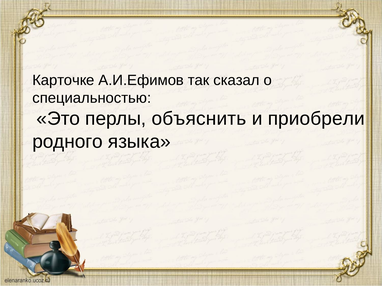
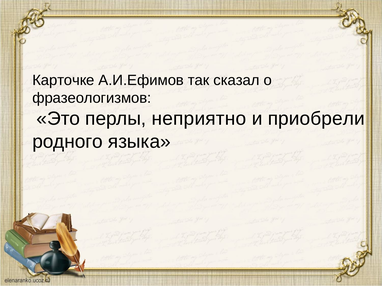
специальностью: специальностью -> фразеологизмов
объяснить: объяснить -> неприятно
